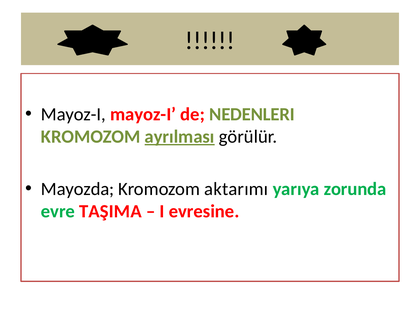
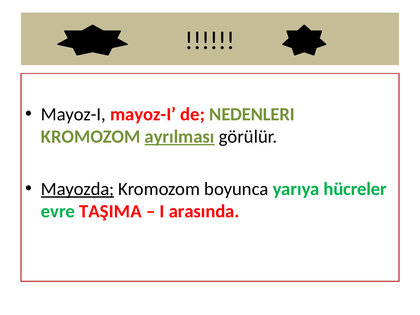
Mayozda underline: none -> present
aktarımı: aktarımı -> boyunca
zorunda: zorunda -> hücreler
evresine: evresine -> arasında
